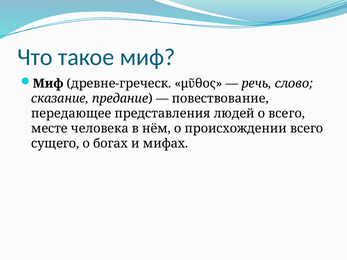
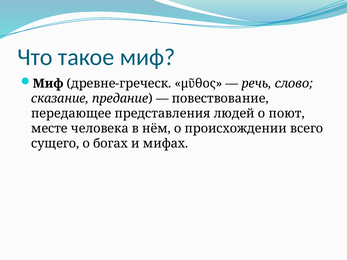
о всего: всего -> поют
